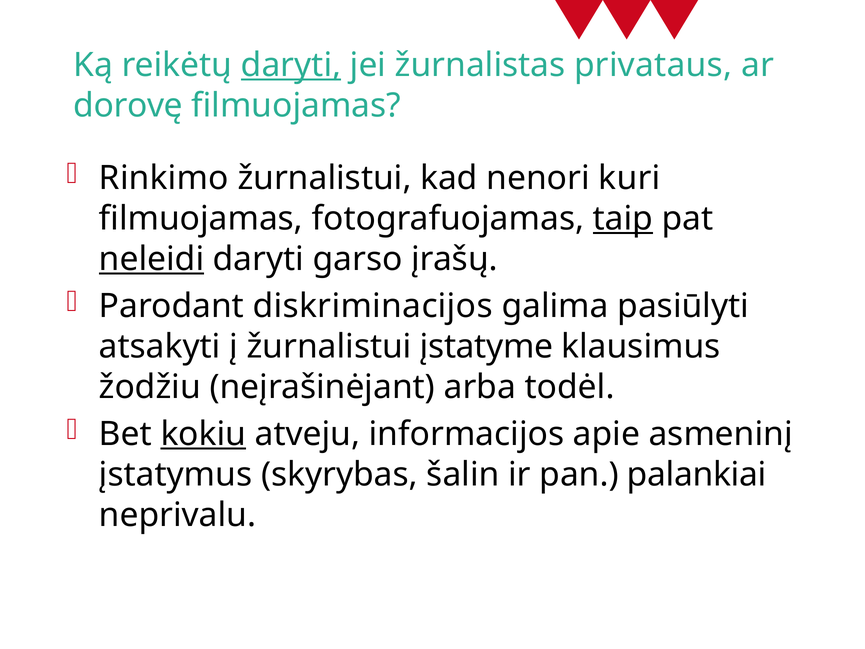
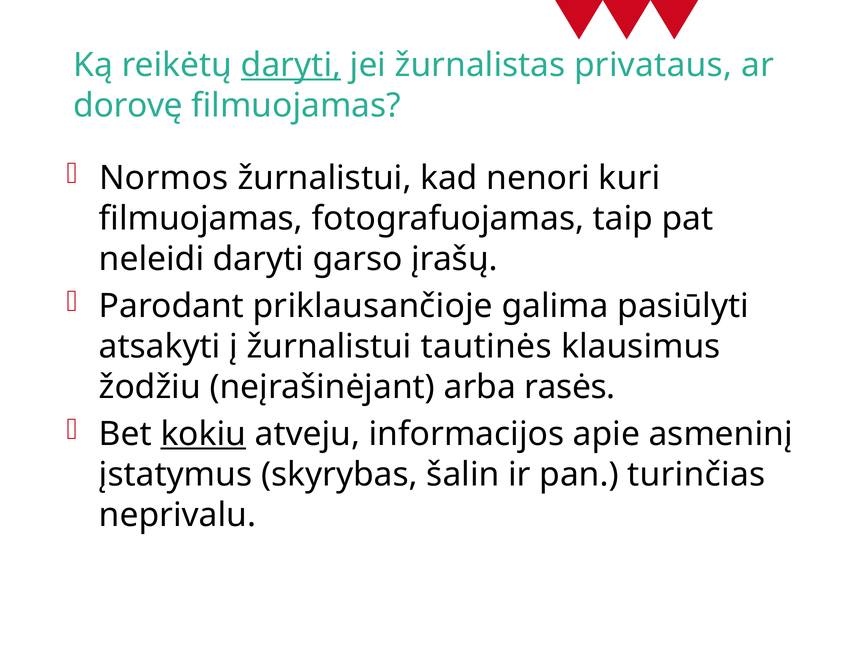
Rinkimo: Rinkimo -> Normos
taip underline: present -> none
neleidi underline: present -> none
diskriminacijos: diskriminacijos -> priklausančioje
įstatyme: įstatyme -> tautinės
todėl: todėl -> rasės
palankiai: palankiai -> turinčias
